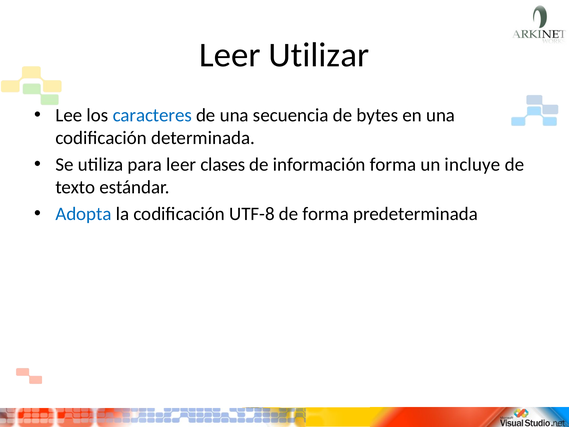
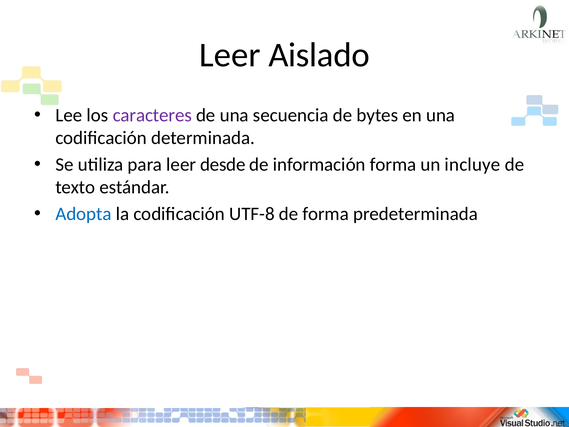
Utilizar: Utilizar -> Aislado
caracteres colour: blue -> purple
clases: clases -> desde
